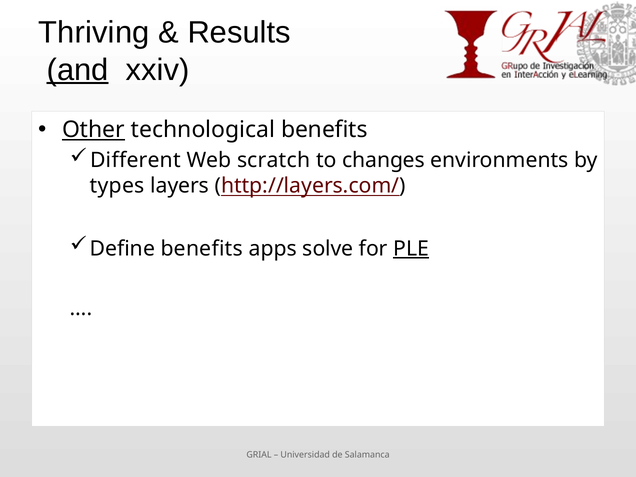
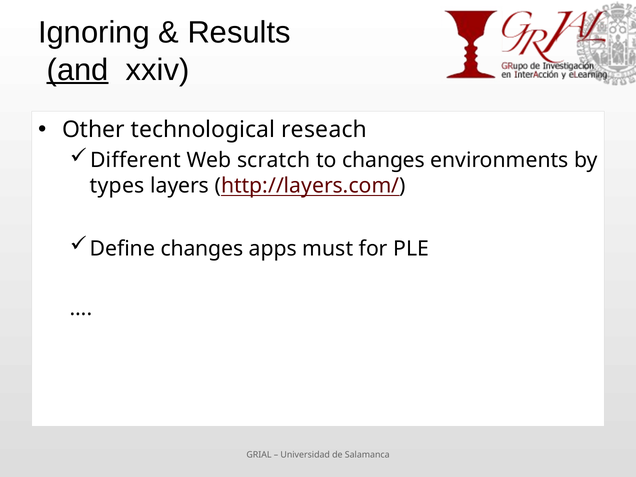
Thriving: Thriving -> Ignoring
Other underline: present -> none
technological benefits: benefits -> reseach
Define benefits: benefits -> changes
solve: solve -> must
PLE underline: present -> none
